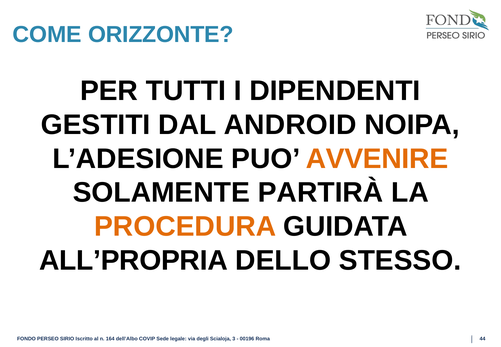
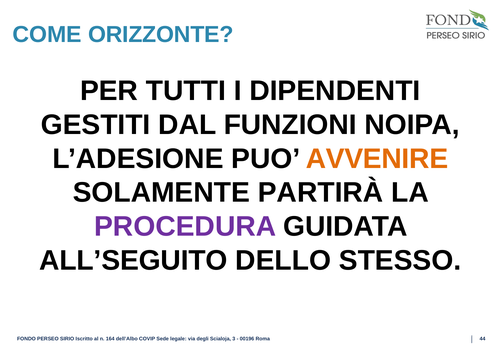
ANDROID: ANDROID -> FUNZIONI
PROCEDURA colour: orange -> purple
ALL’PROPRIA: ALL’PROPRIA -> ALL’SEGUITO
